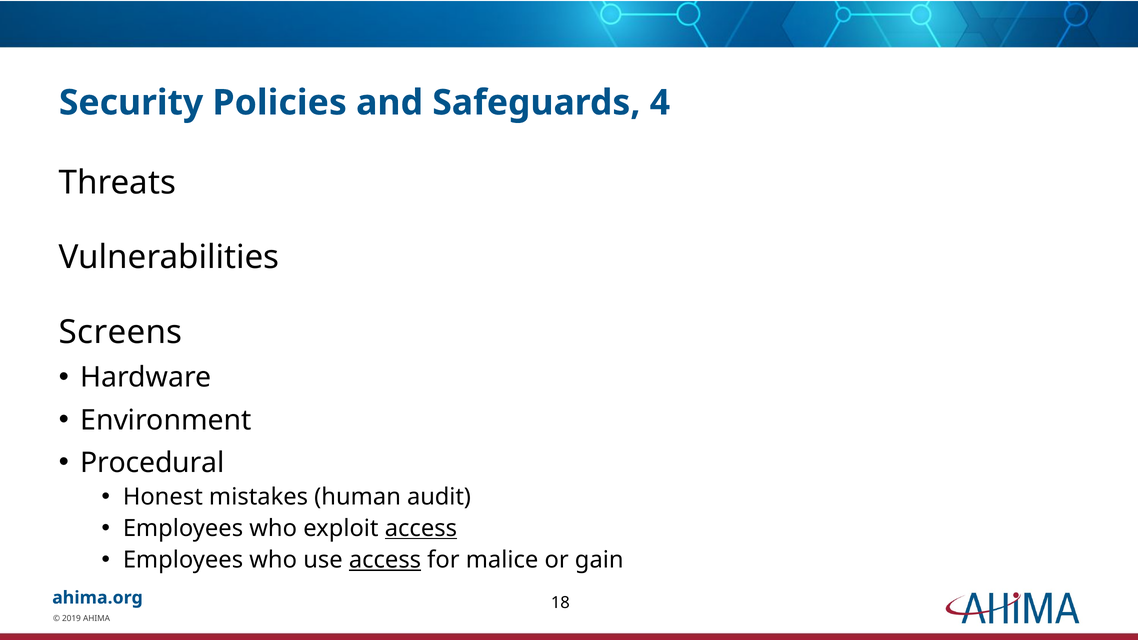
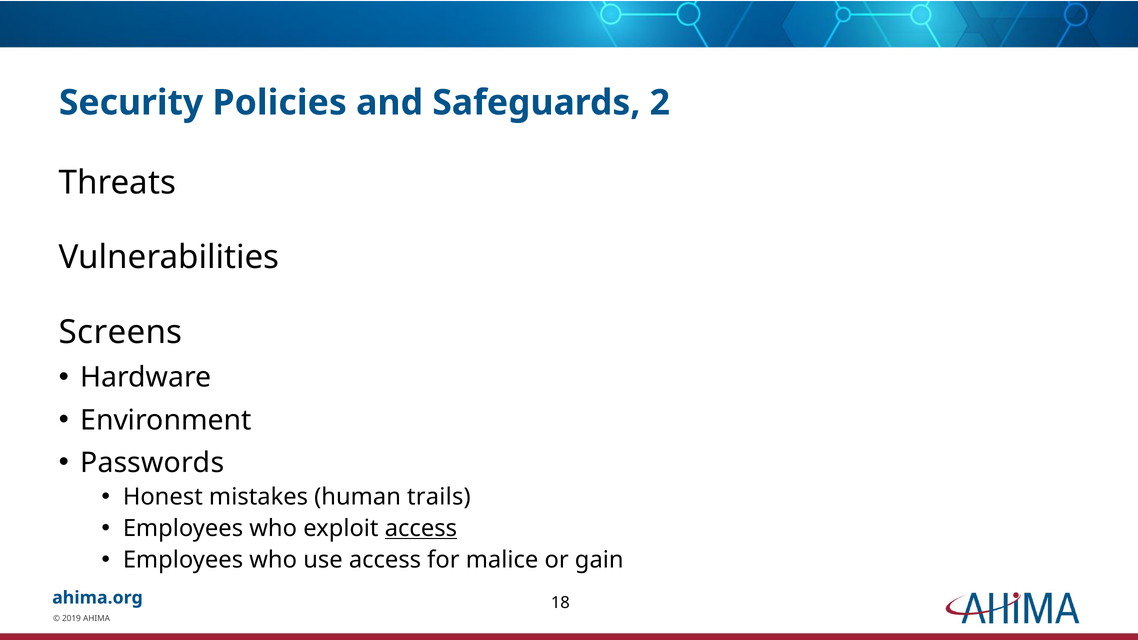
4: 4 -> 2
Procedural: Procedural -> Passwords
audit: audit -> trails
access at (385, 560) underline: present -> none
